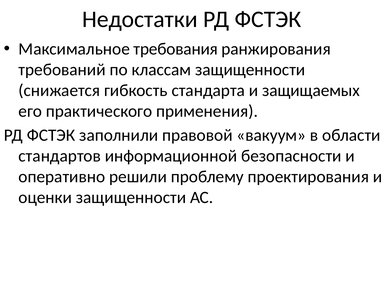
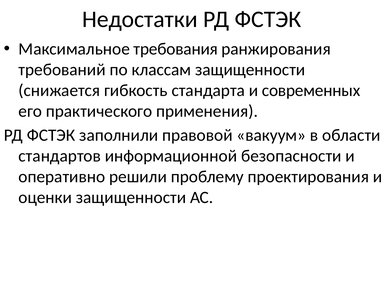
защищаемых: защищаемых -> современных
